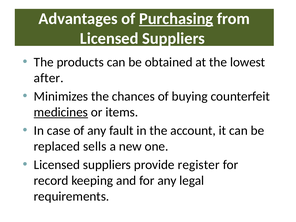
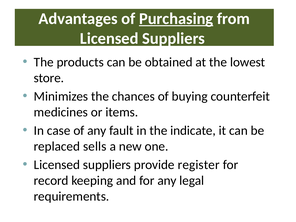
after: after -> store
medicines underline: present -> none
account: account -> indicate
